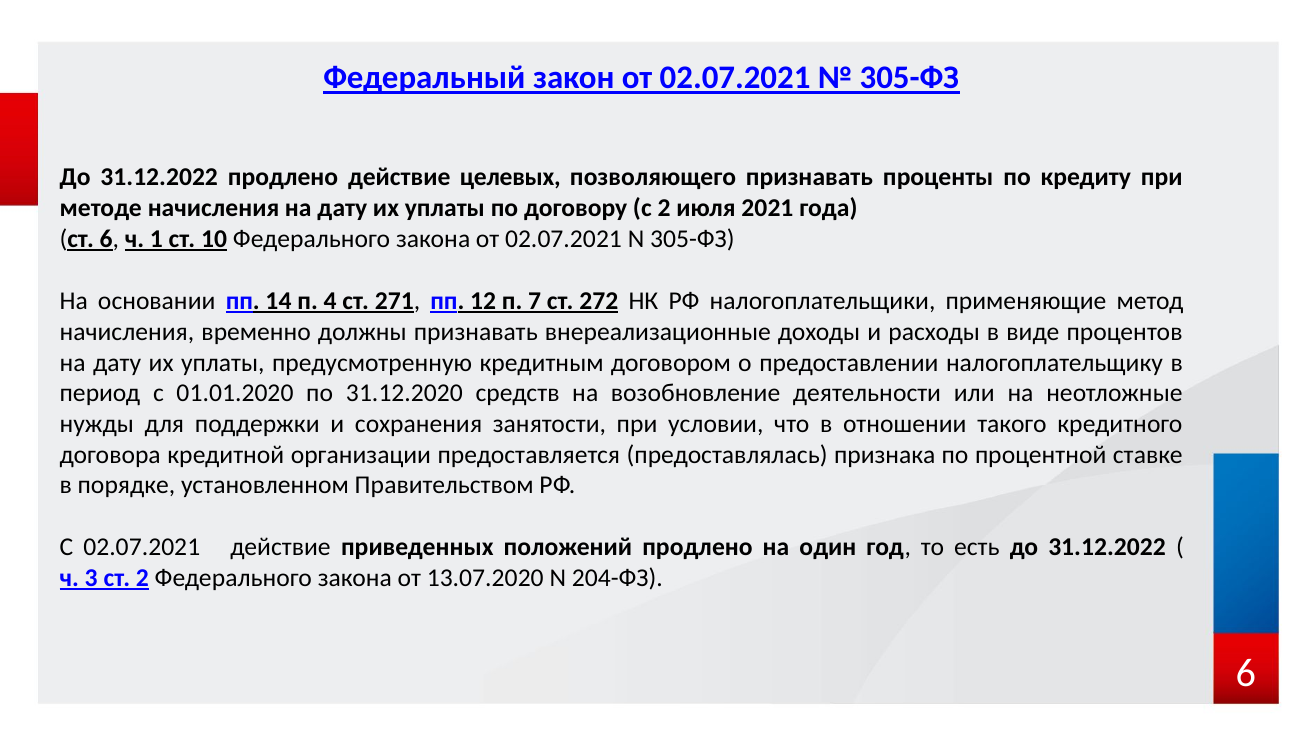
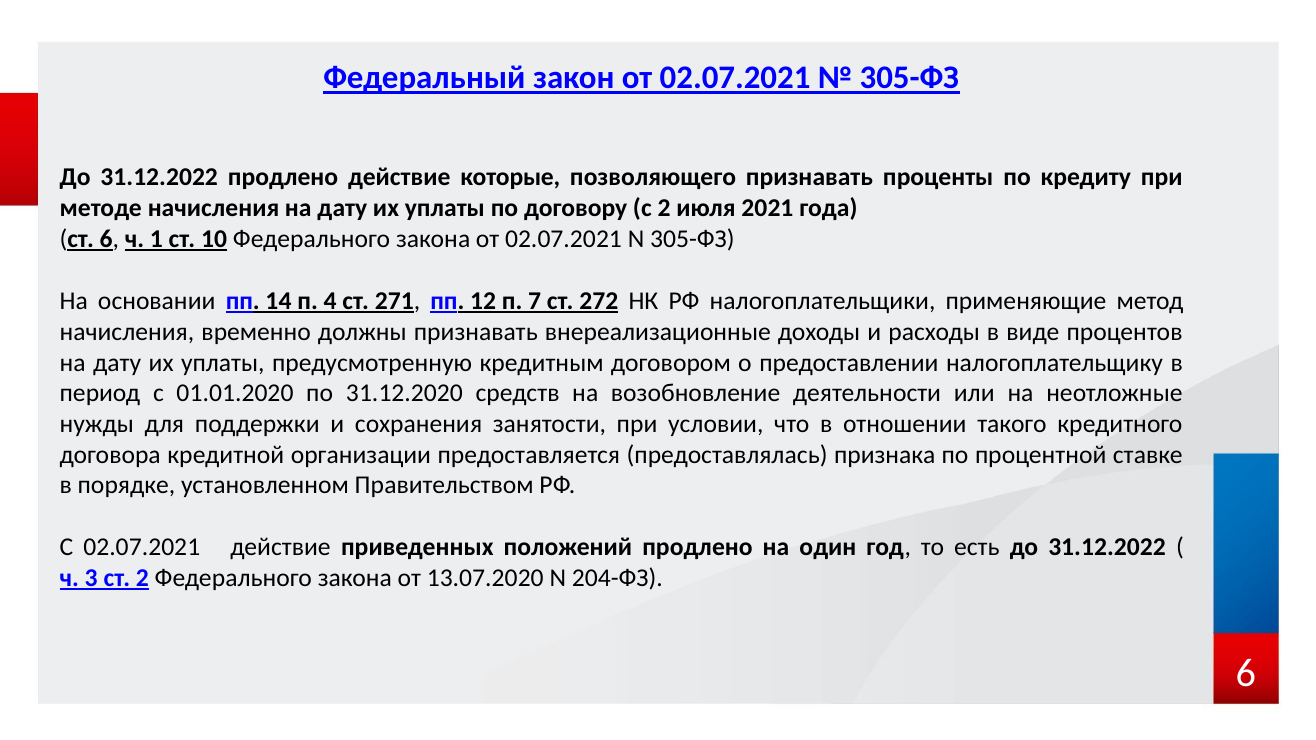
целевых: целевых -> которые
